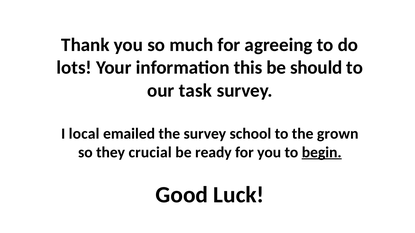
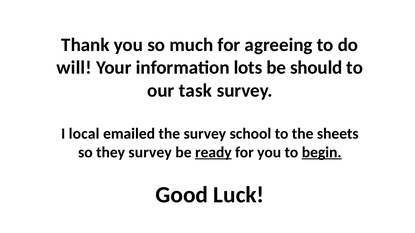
lots: lots -> will
this: this -> lots
grown: grown -> sheets
they crucial: crucial -> survey
ready underline: none -> present
